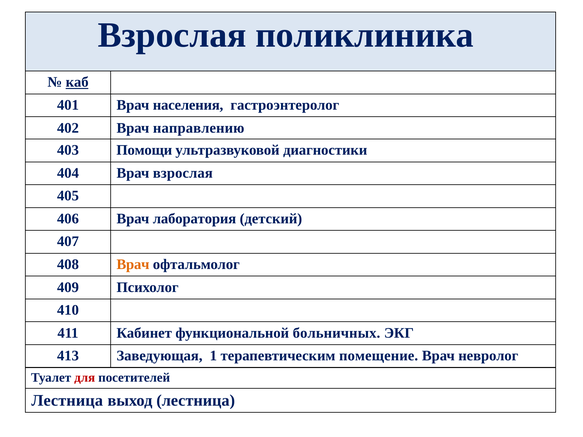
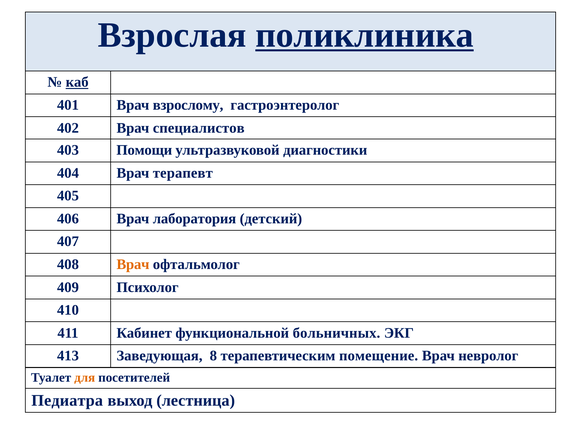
поликлиника underline: none -> present
населения: населения -> взрослому
направлению: направлению -> специалистов
Врач взрослая: взрослая -> терапевт
1: 1 -> 8
для colour: red -> orange
Лестница at (67, 401): Лестница -> Педиатра
